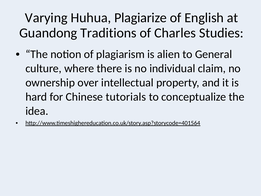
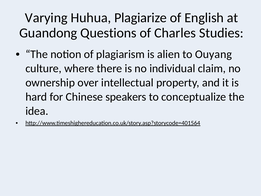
Traditions: Traditions -> Questions
General: General -> Ouyang
tutorials: tutorials -> speakers
